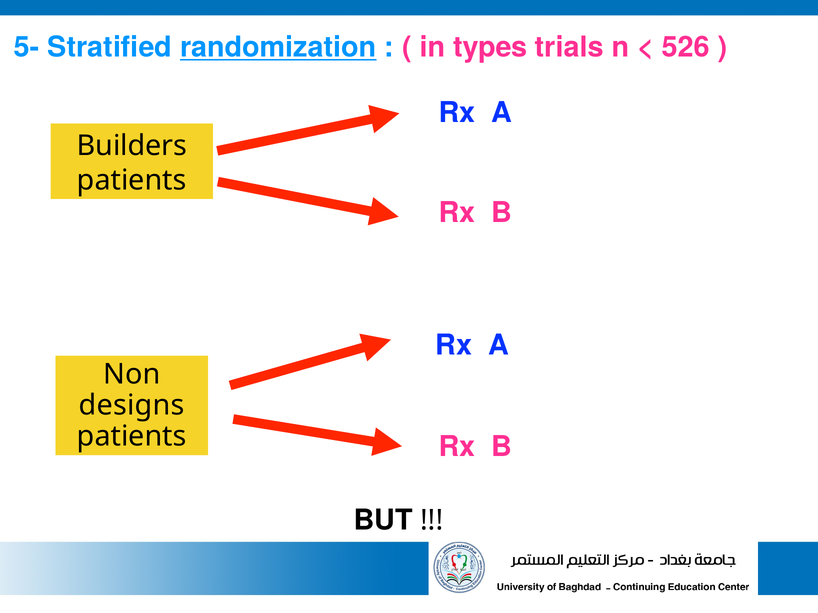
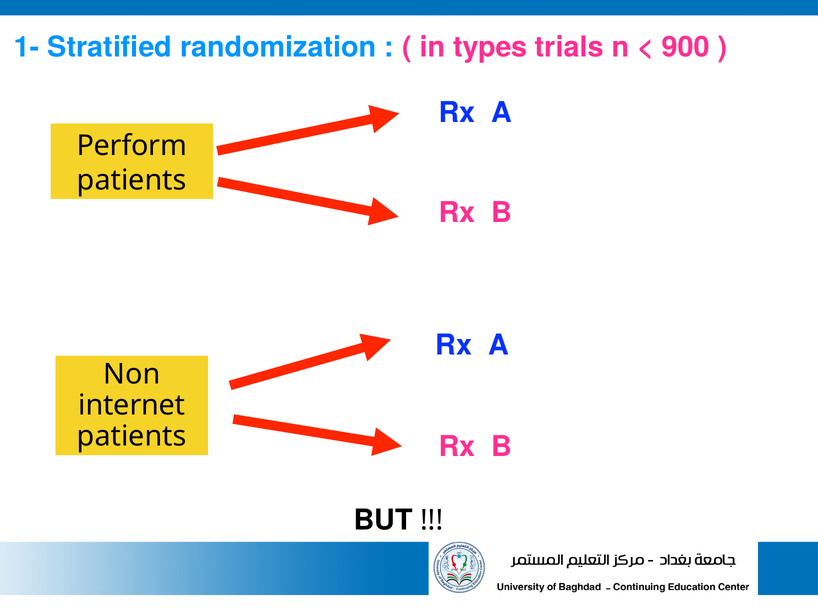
5-: 5- -> 1-
randomization underline: present -> none
526: 526 -> 900
Builders: Builders -> Perform
designs: designs -> internet
